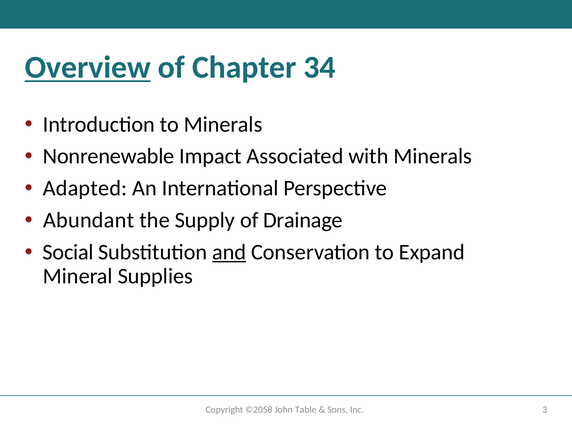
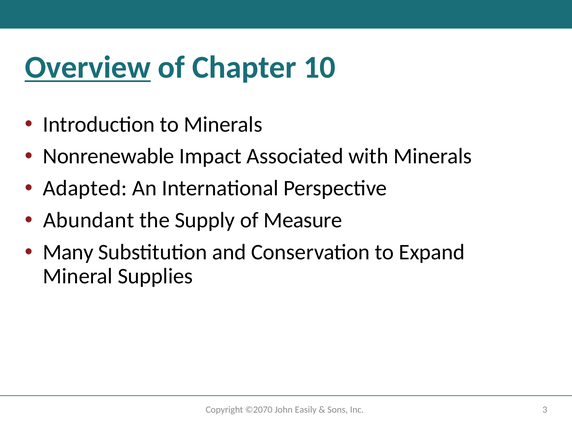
34: 34 -> 10
Drainage: Drainage -> Measure
Social: Social -> Many
and underline: present -> none
©2058: ©2058 -> ©2070
Table: Table -> Easily
